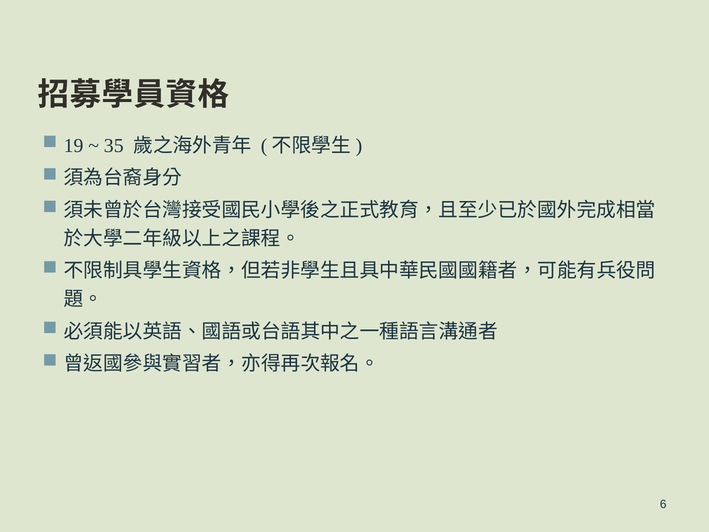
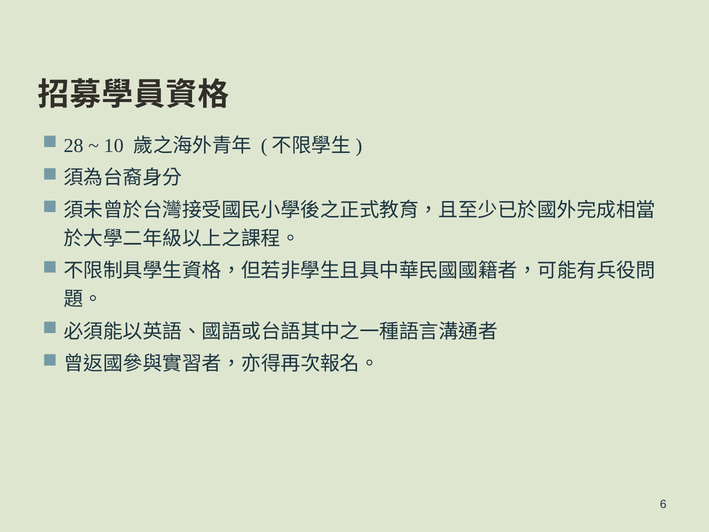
19: 19 -> 28
35: 35 -> 10
